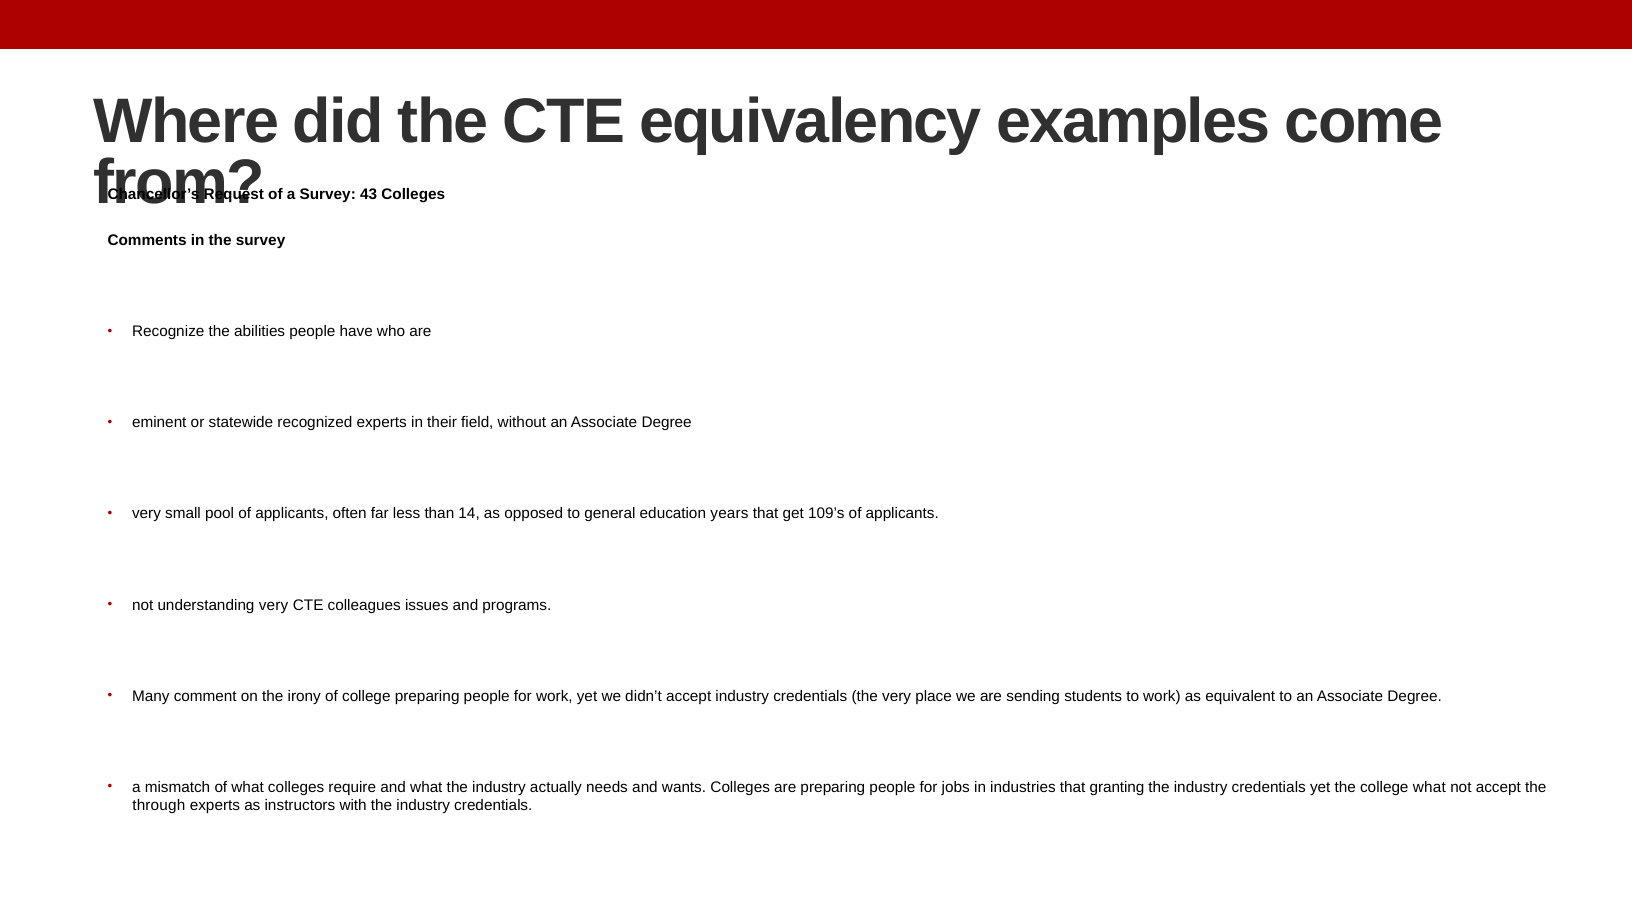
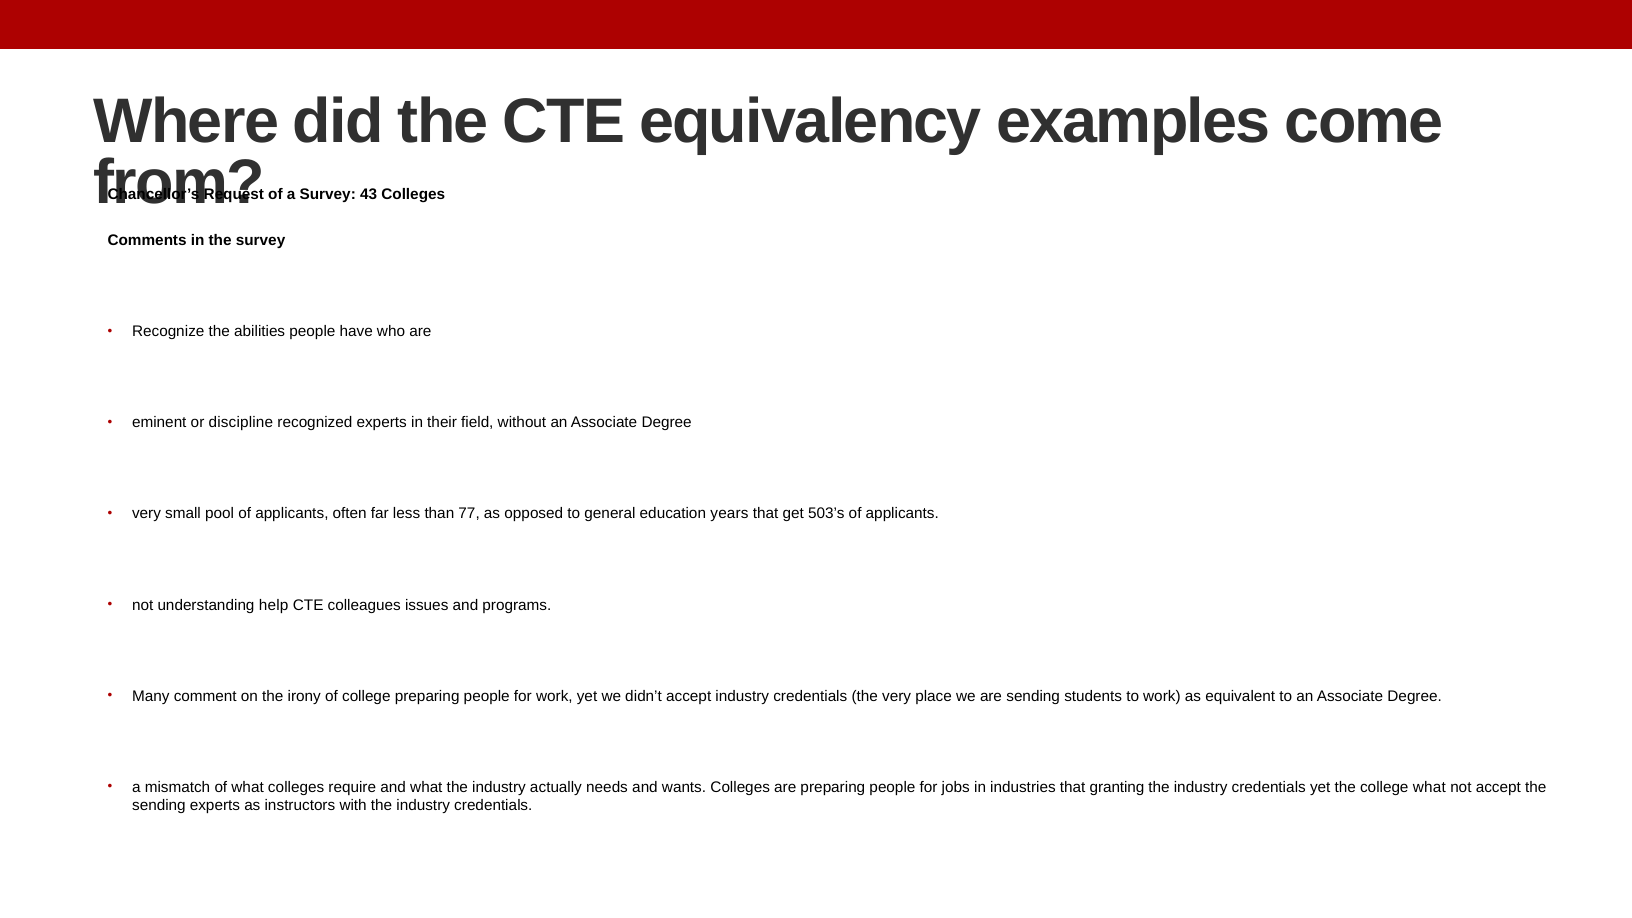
statewide: statewide -> discipline
14: 14 -> 77
109’s: 109’s -> 503’s
understanding very: very -> help
through at (159, 806): through -> sending
